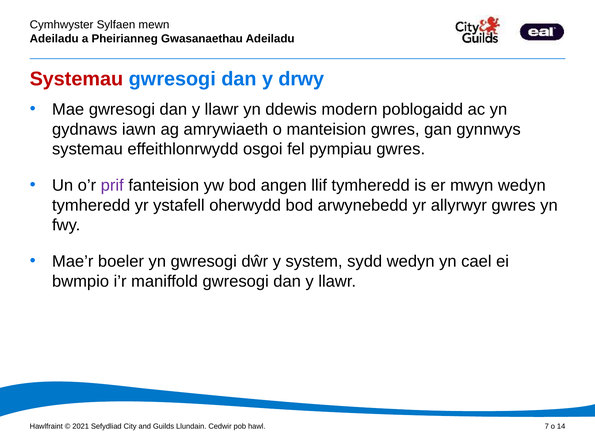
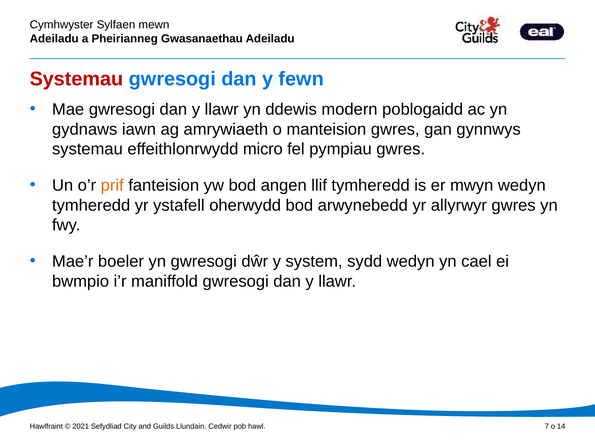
drwy: drwy -> fewn
osgoi: osgoi -> micro
prif colour: purple -> orange
